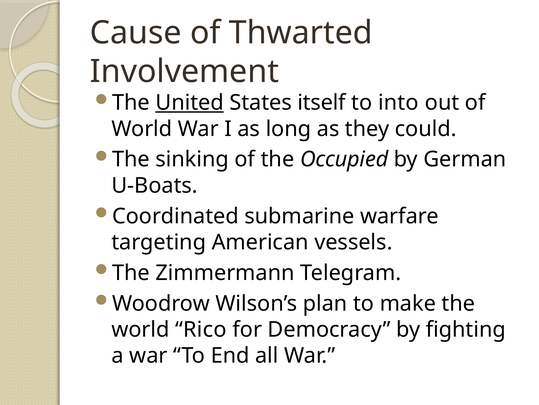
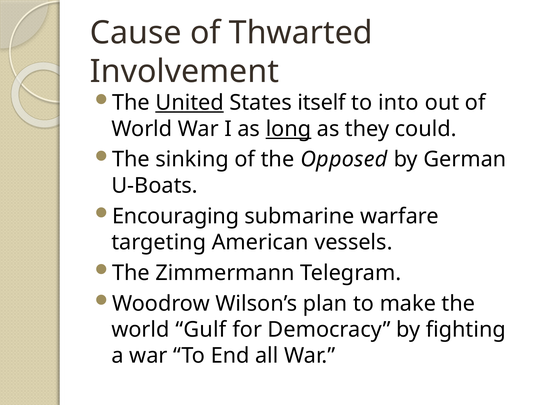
long underline: none -> present
Occupied: Occupied -> Opposed
Coordinated: Coordinated -> Encouraging
Rico: Rico -> Gulf
